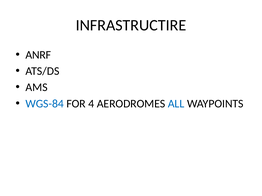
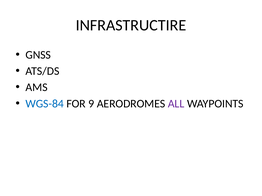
ANRF: ANRF -> GNSS
4: 4 -> 9
ALL colour: blue -> purple
